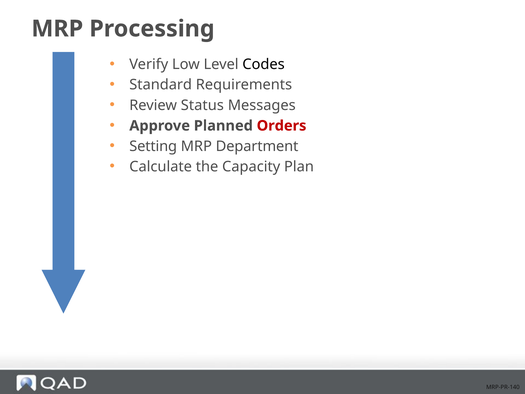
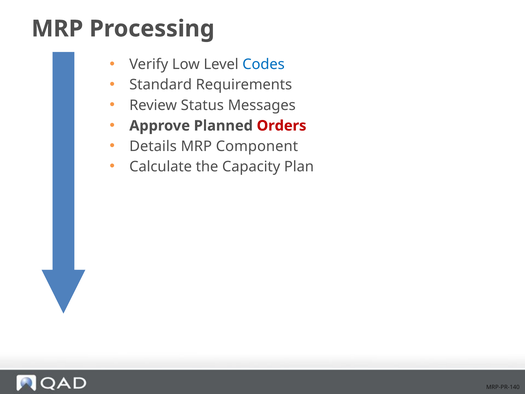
Codes colour: black -> blue
Setting: Setting -> Details
Department: Department -> Component
